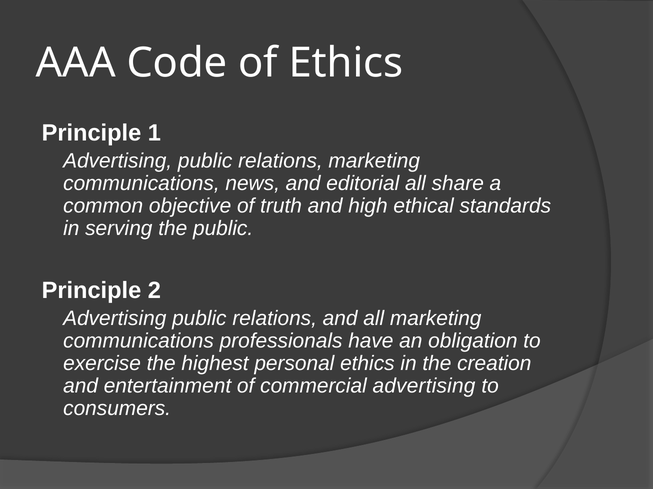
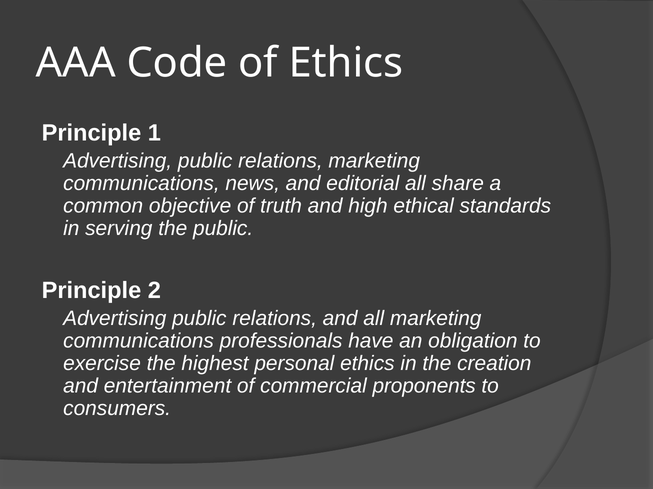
commercial advertising: advertising -> proponents
